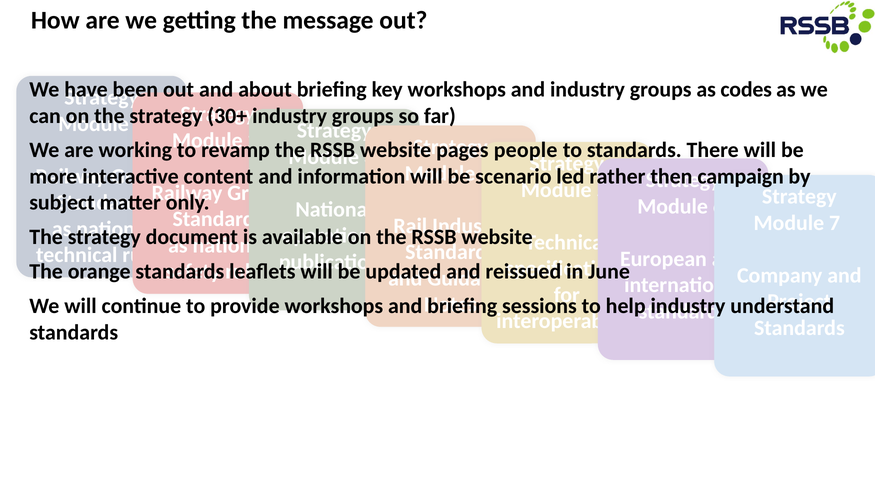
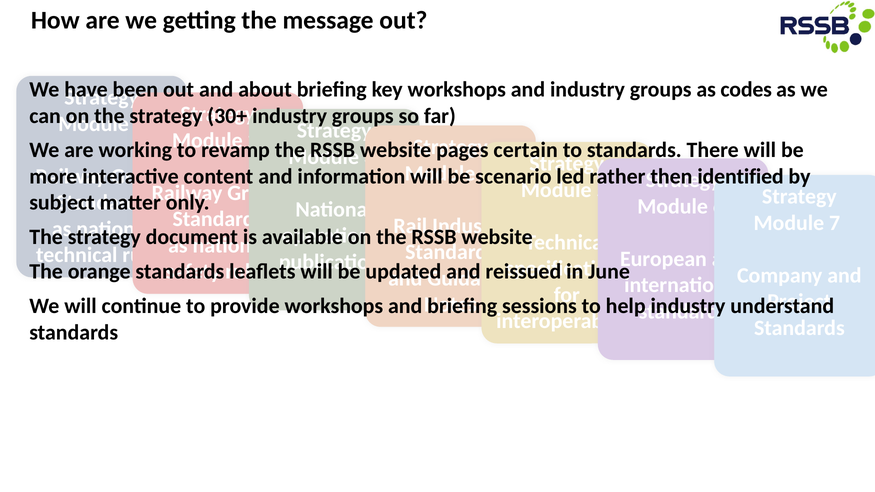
people: people -> certain
campaign: campaign -> identified
